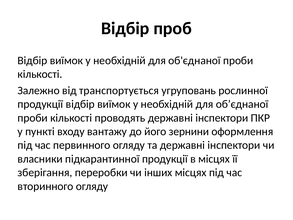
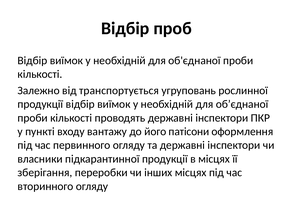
зернини: зернини -> патісони
